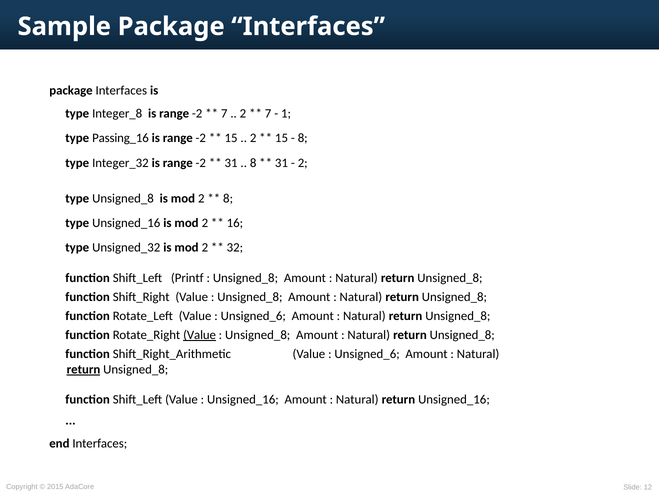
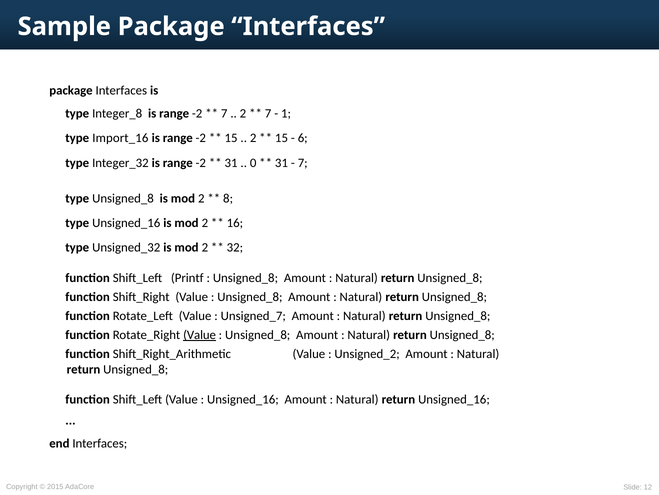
Passing_16: Passing_16 -> Import_16
8 at (303, 138): 8 -> 6
8 at (253, 163): 8 -> 0
2 at (303, 163): 2 -> 7
Unsigned_6 at (253, 315): Unsigned_6 -> Unsigned_7
Unsigned_6 at (367, 354): Unsigned_6 -> Unsigned_2
return at (83, 369) underline: present -> none
